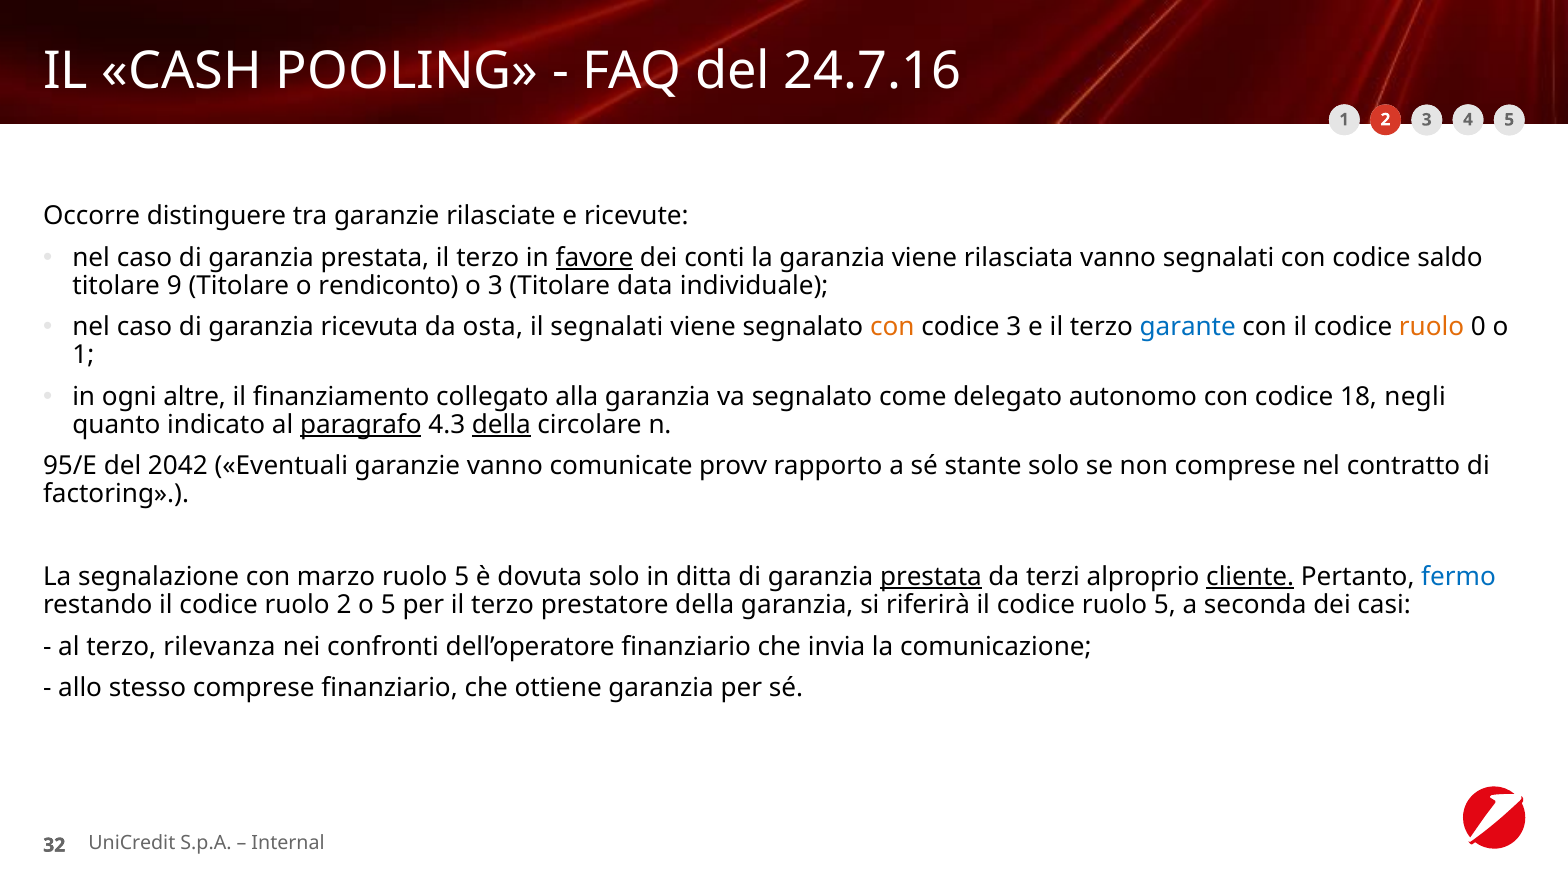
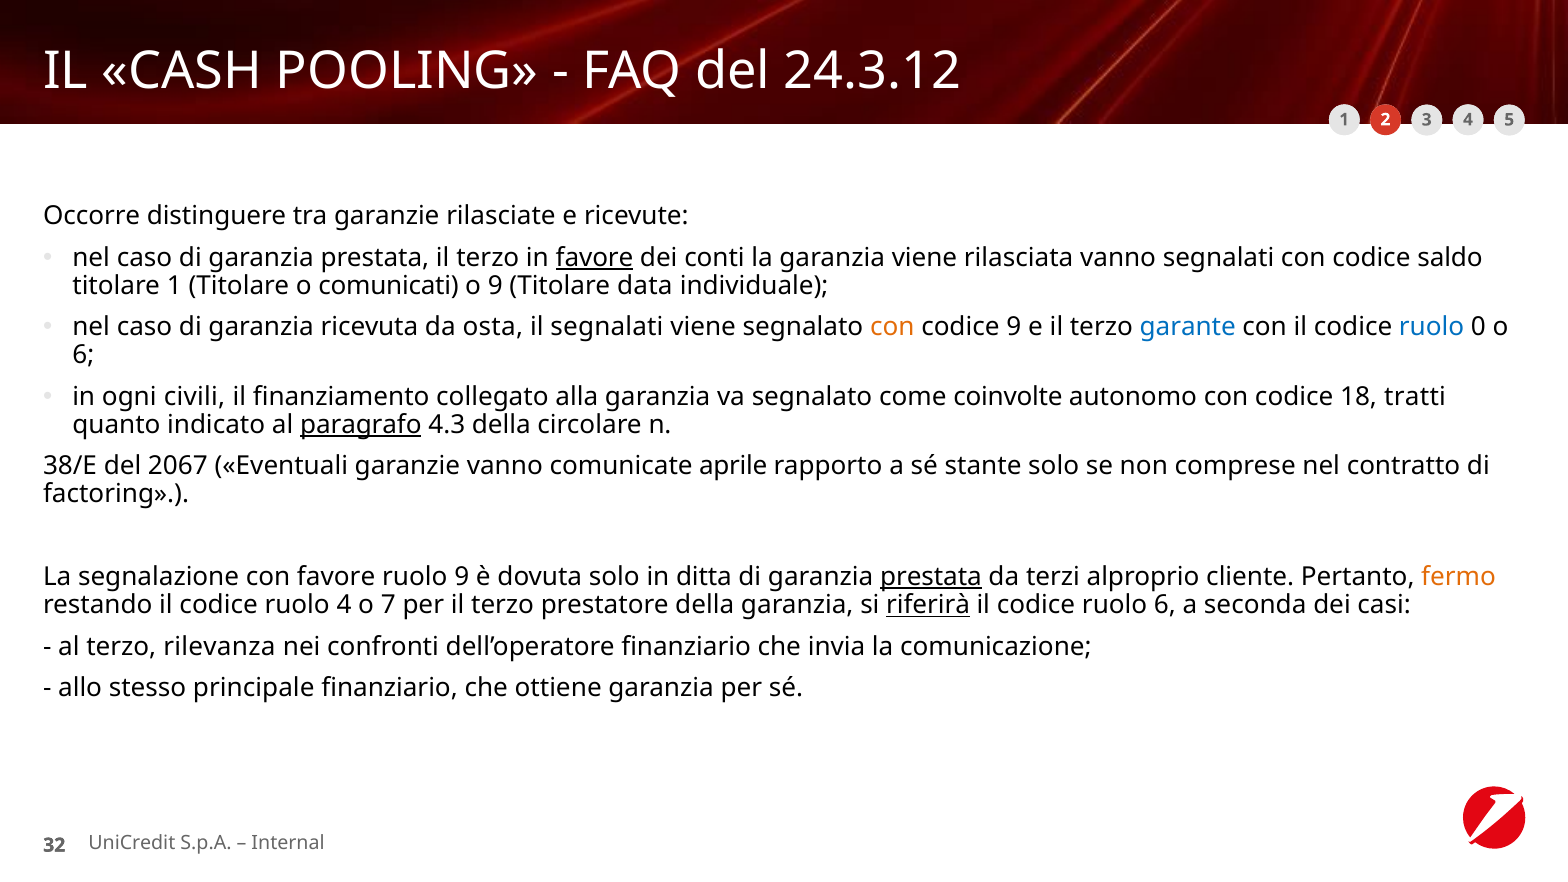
24.7.16: 24.7.16 -> 24.3.12
titolare 9: 9 -> 1
rendiconto: rendiconto -> comunicati
o 3: 3 -> 9
codice 3: 3 -> 9
ruolo at (1432, 327) colour: orange -> blue
1 at (83, 355): 1 -> 6
altre: altre -> civili
delegato: delegato -> coinvolte
negli: negli -> tratti
della at (501, 425) underline: present -> none
95/E: 95/E -> 38/E
2042: 2042 -> 2067
provv: provv -> aprile
con marzo: marzo -> favore
5 at (462, 577): 5 -> 9
cliente underline: present -> none
fermo colour: blue -> orange
ruolo 2: 2 -> 4
o 5: 5 -> 7
riferirà underline: none -> present
codice ruolo 5: 5 -> 6
stesso comprese: comprese -> principale
